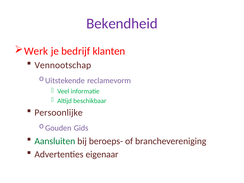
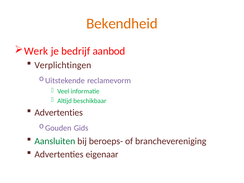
Bekendheid colour: purple -> orange
klanten: klanten -> aanbod
Vennootschap: Vennootschap -> Verplichtingen
Persoonlijke at (59, 113): Persoonlijke -> Advertenties
